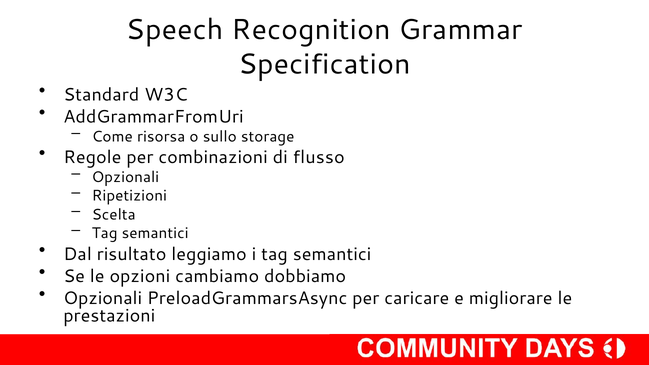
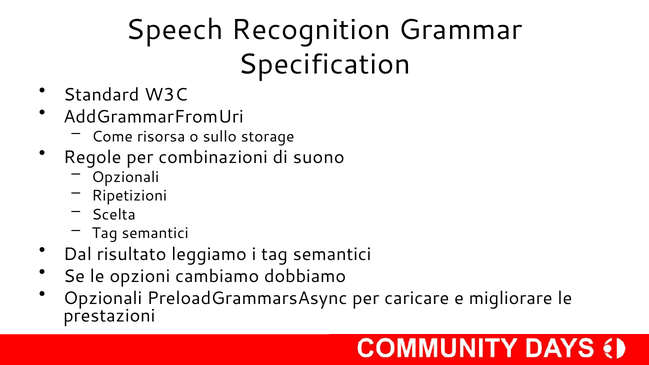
flusso: flusso -> suono
